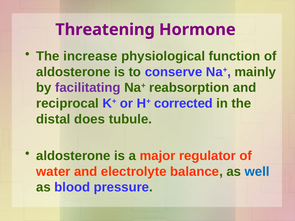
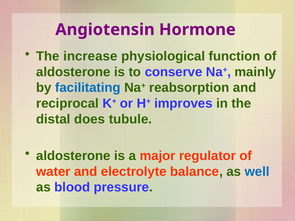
Threatening: Threatening -> Angiotensin
facilitating colour: purple -> blue
corrected: corrected -> improves
